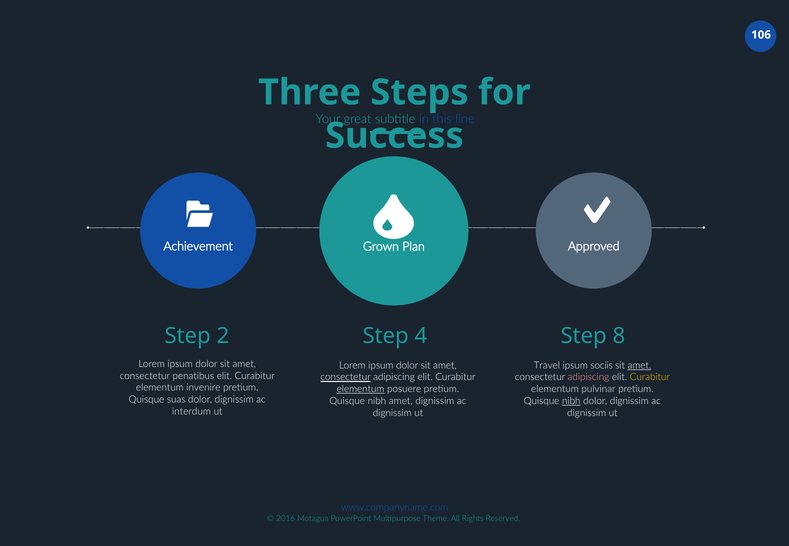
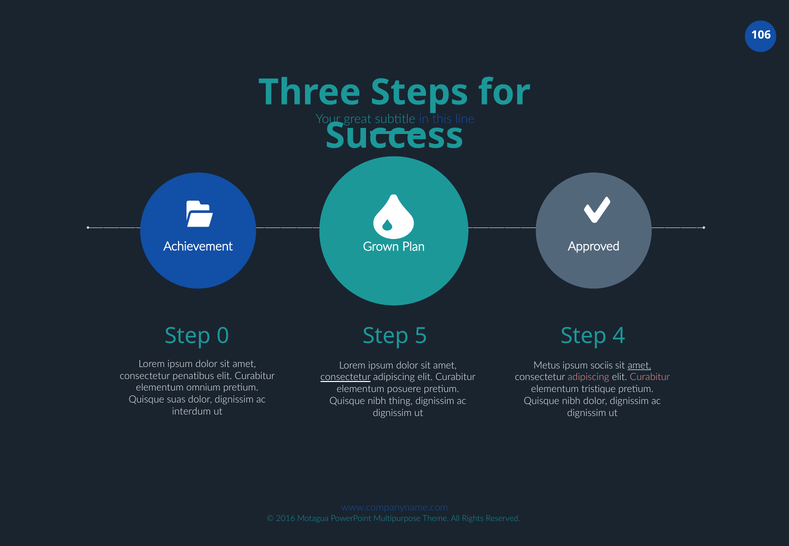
2: 2 -> 0
4: 4 -> 5
8: 8 -> 4
Travel: Travel -> Metus
Curabitur at (650, 377) colour: yellow -> pink
invenire: invenire -> omnium
elementum at (361, 389) underline: present -> none
pulvinar: pulvinar -> tristique
nibh amet: amet -> thing
nibh at (571, 401) underline: present -> none
